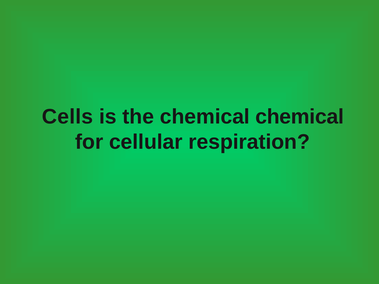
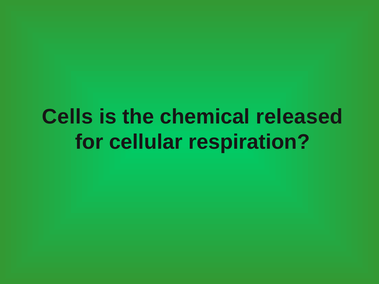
chemical chemical: chemical -> released
